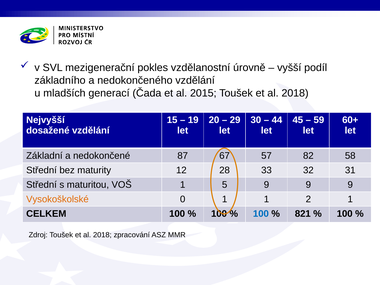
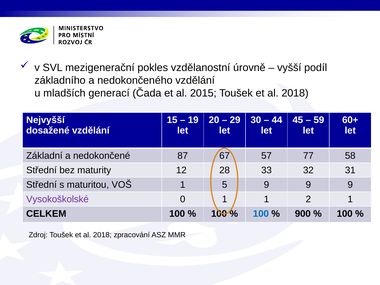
82: 82 -> 77
Vysokoškolské colour: orange -> purple
821: 821 -> 900
